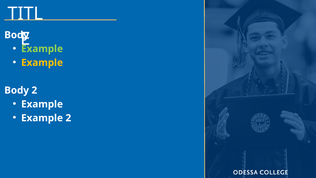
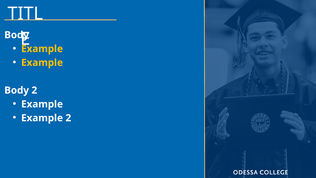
Example at (42, 49) colour: light green -> yellow
